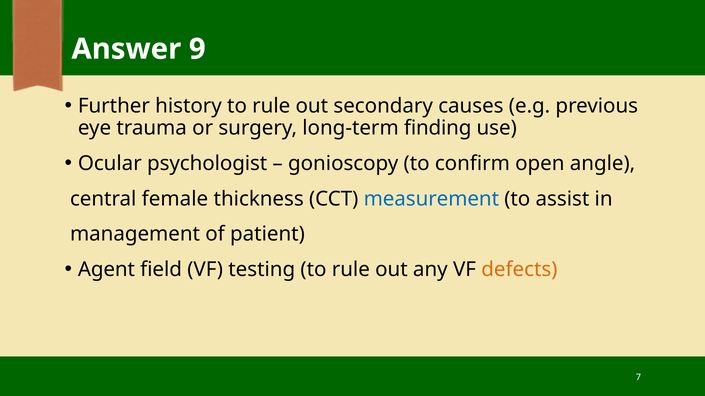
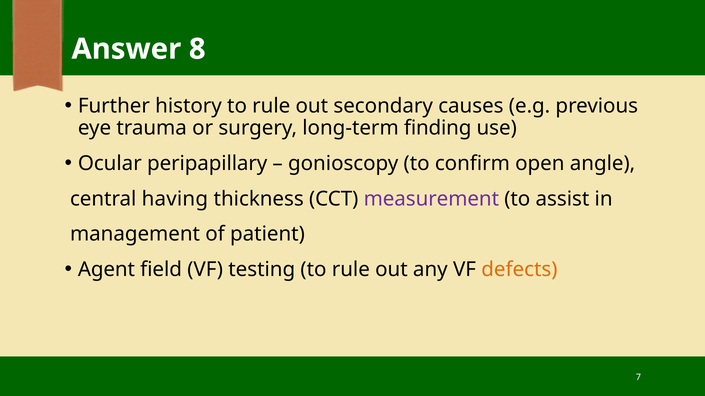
9: 9 -> 8
psychologist: psychologist -> peripapillary
female: female -> having
measurement colour: blue -> purple
